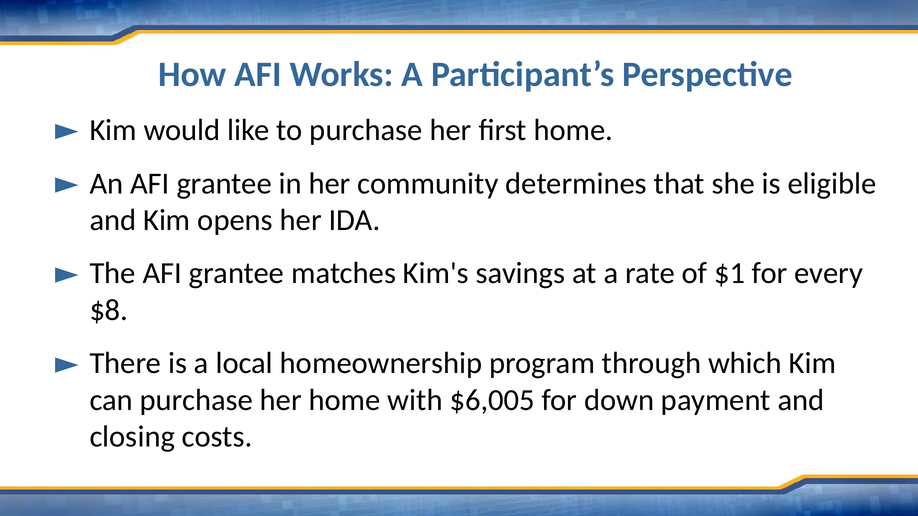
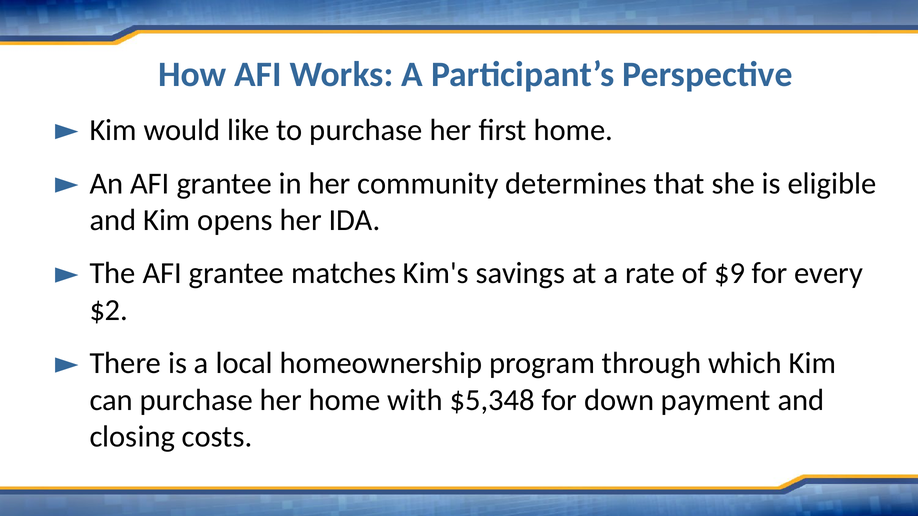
$1: $1 -> $9
$8: $8 -> $2
$6,005: $6,005 -> $5,348
